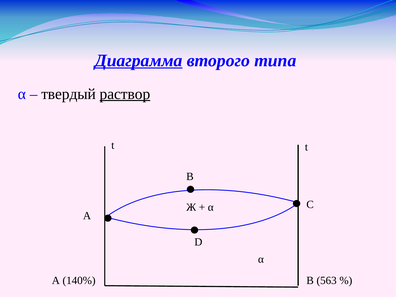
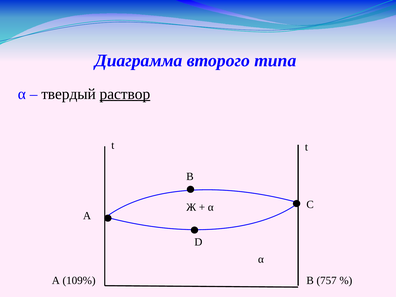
Диаграмма underline: present -> none
140%: 140% -> 109%
563: 563 -> 757
